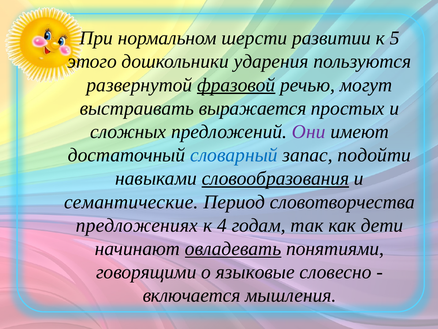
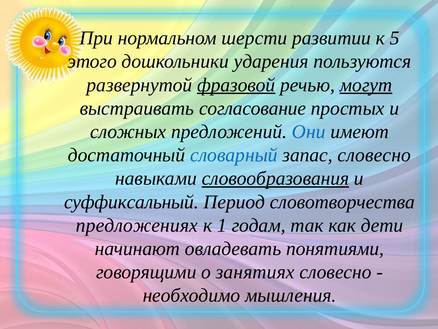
могут underline: none -> present
выражается: выражается -> согласование
Они colour: purple -> blue
запас подойти: подойти -> словесно
семантические: семантические -> суффиксальный
4: 4 -> 1
овладевать underline: present -> none
языковые: языковые -> занятиях
включается: включается -> необходимо
